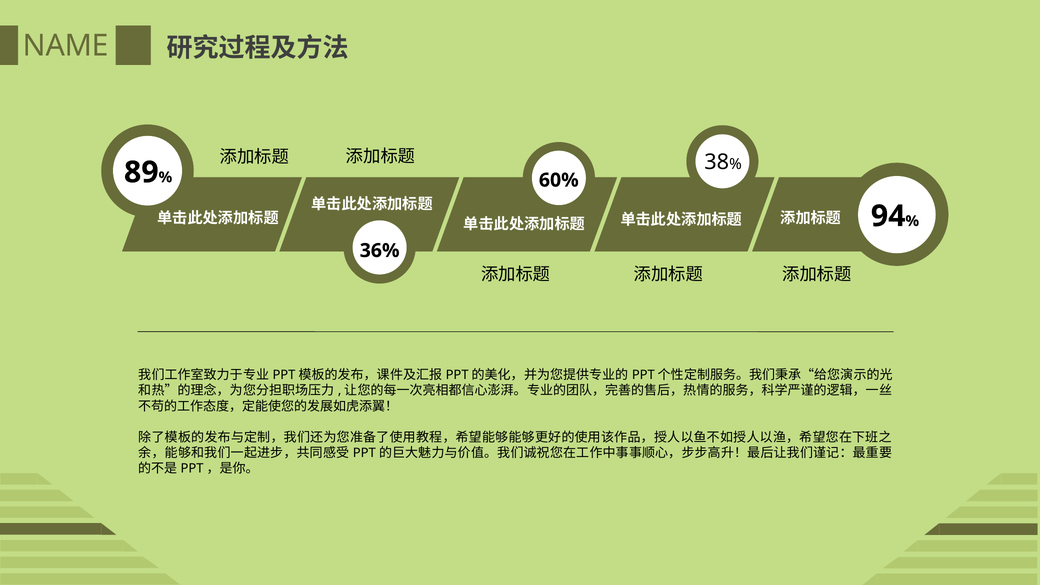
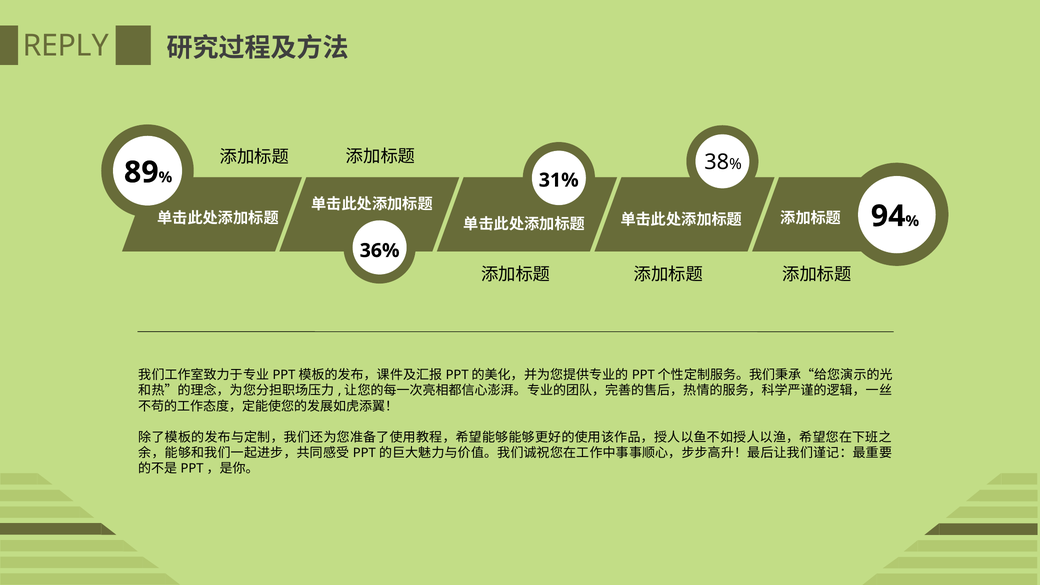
NAME: NAME -> REPLY
60%: 60% -> 31%
